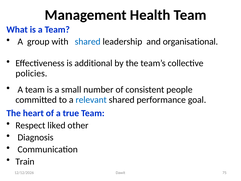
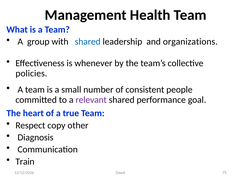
organisational: organisational -> organizations
additional: additional -> whenever
relevant colour: blue -> purple
liked: liked -> copy
